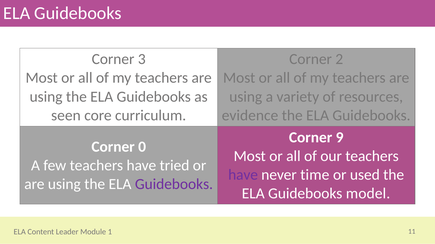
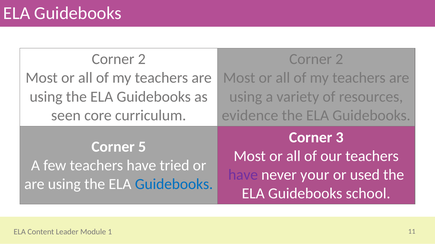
3 at (142, 59): 3 -> 2
9: 9 -> 3
0: 0 -> 5
time: time -> your
Guidebooks at (174, 185) colour: purple -> blue
model: model -> school
